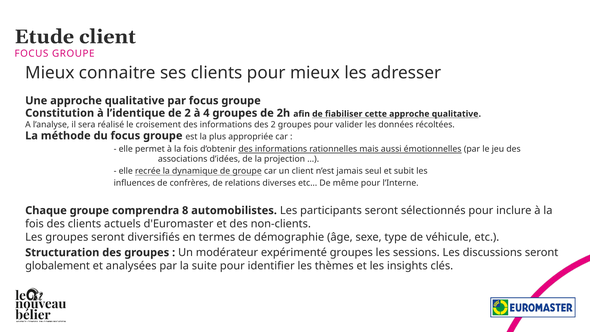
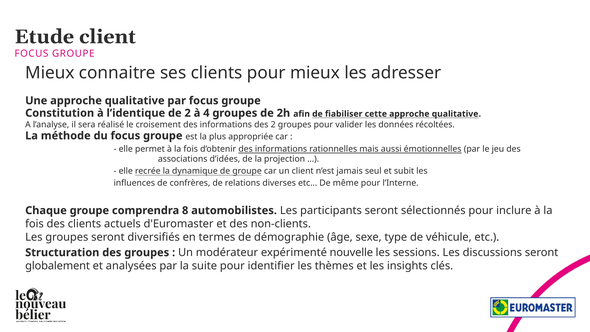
expérimenté groupes: groupes -> nouvelle
